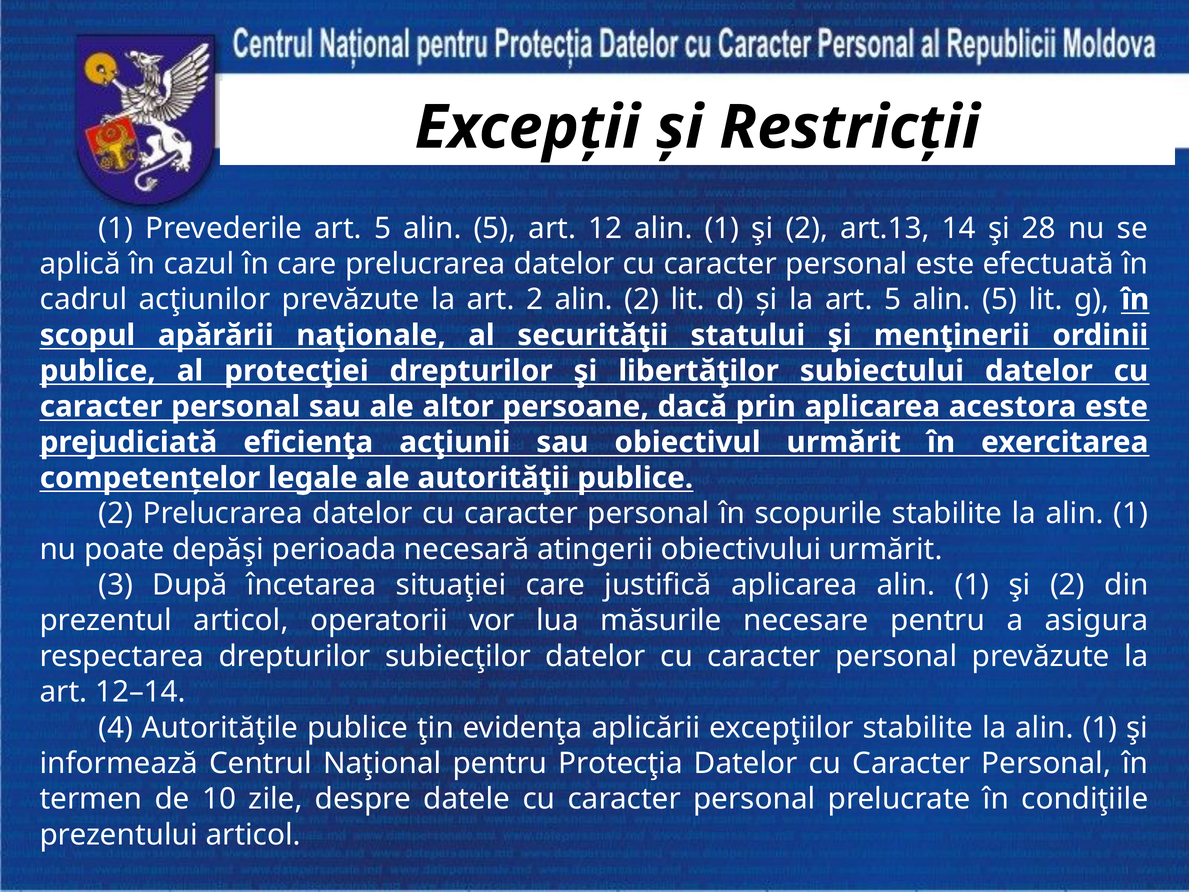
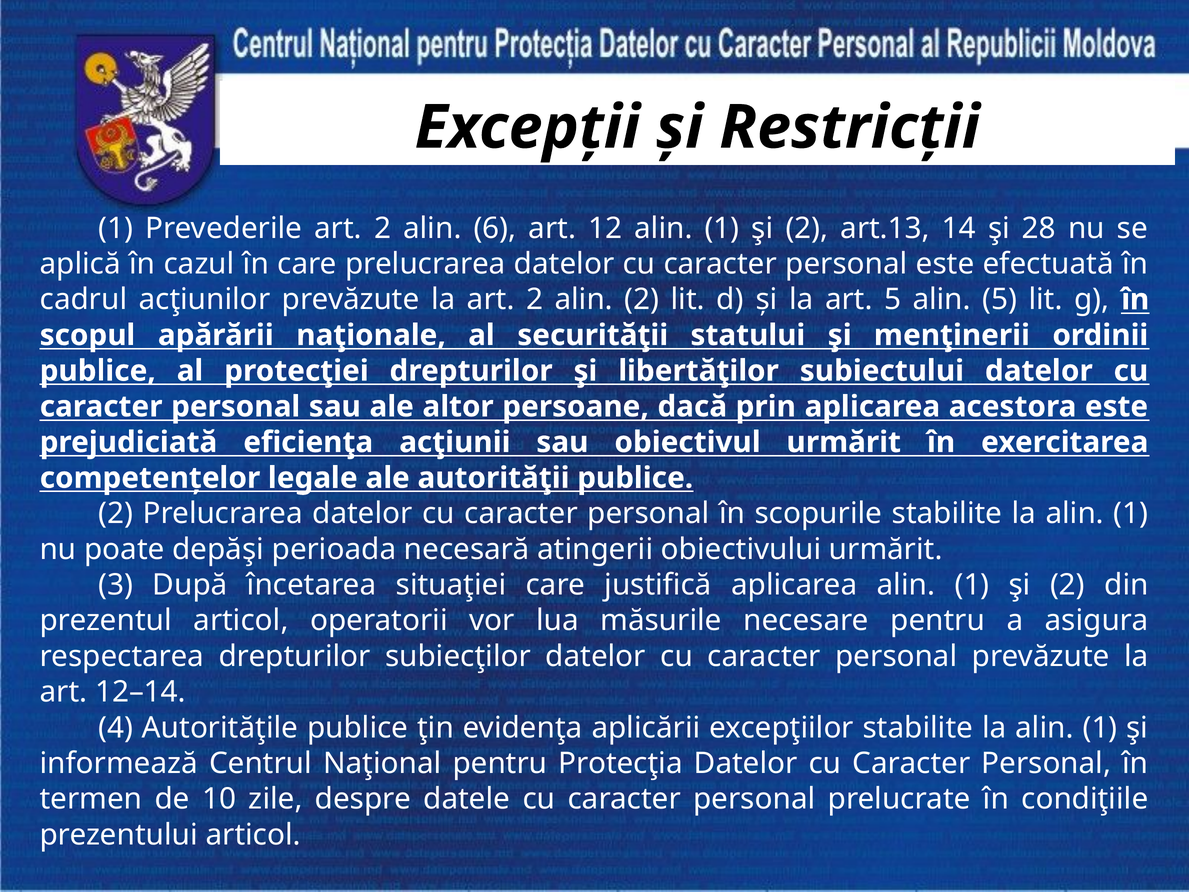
Prevederile art 5: 5 -> 2
5 at (495, 228): 5 -> 6
